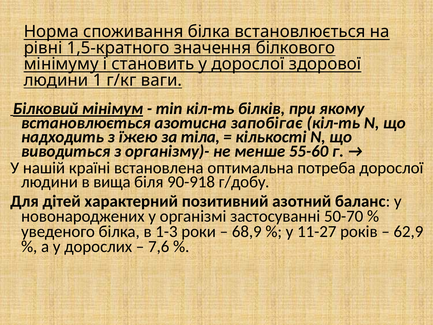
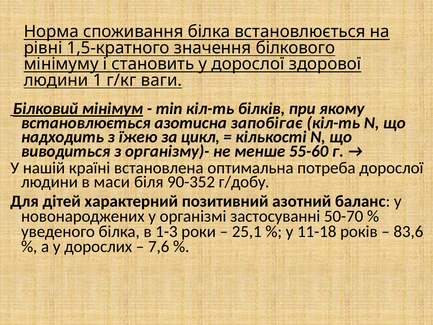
тіла: тіла -> цикл
вища: вища -> маси
90-918: 90-918 -> 90-352
68,9: 68,9 -> 25,1
11-27: 11-27 -> 11-18
62,9: 62,9 -> 83,6
